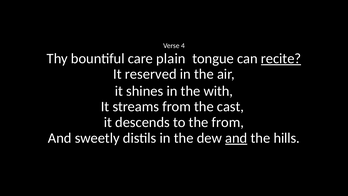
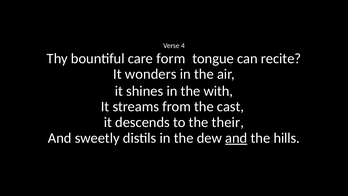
plain: plain -> form
recite underline: present -> none
reserved: reserved -> wonders
the from: from -> their
